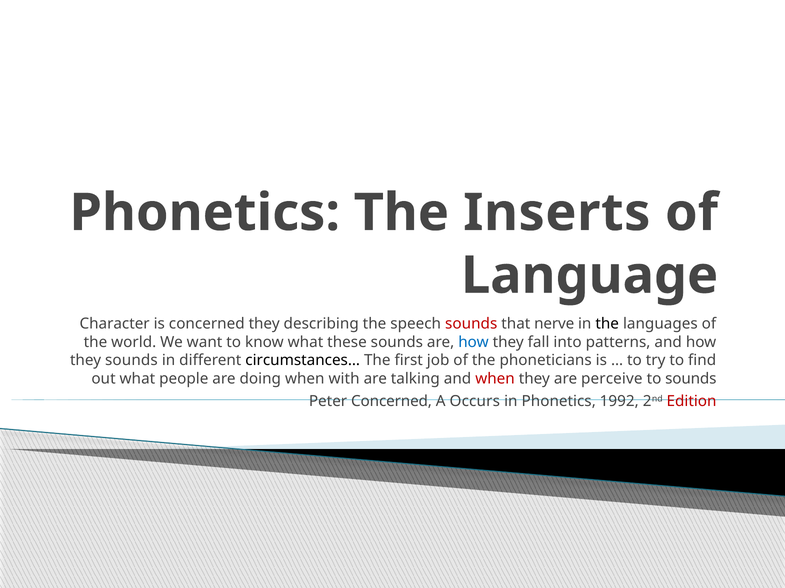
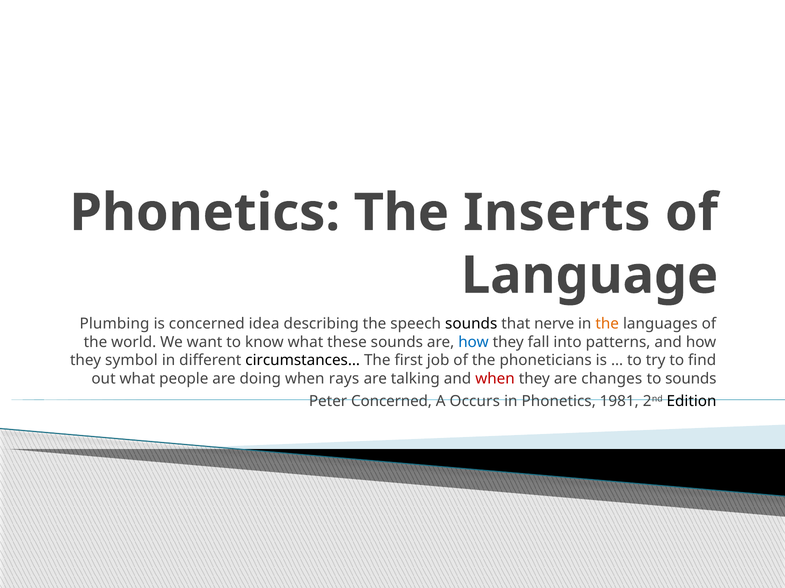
Character: Character -> Plumbing
concerned they: they -> idea
sounds at (471, 324) colour: red -> black
the at (607, 324) colour: black -> orange
they sounds: sounds -> symbol
with: with -> rays
perceive: perceive -> changes
1992: 1992 -> 1981
Edition colour: red -> black
